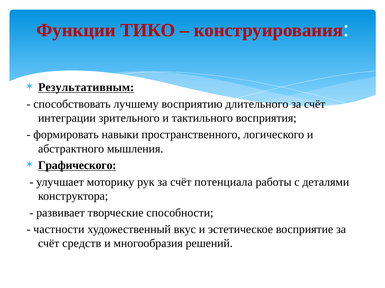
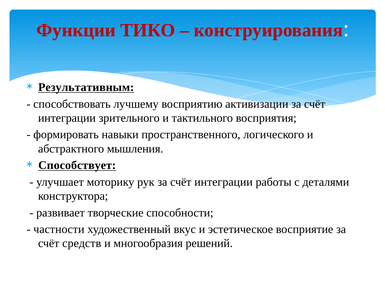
длительного: длительного -> активизации
Графического: Графического -> Способствует
рук за счёт потенциала: потенциала -> интеграции
